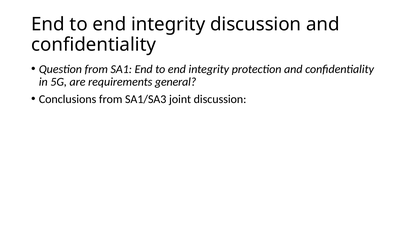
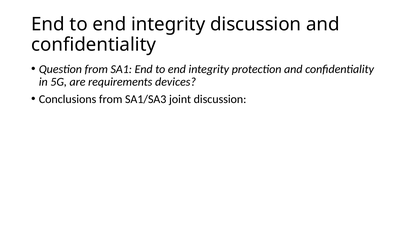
general: general -> devices
